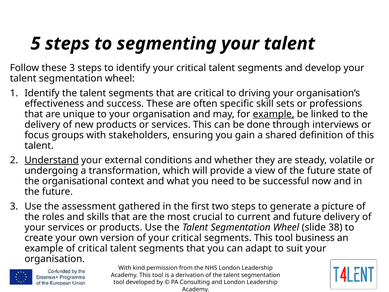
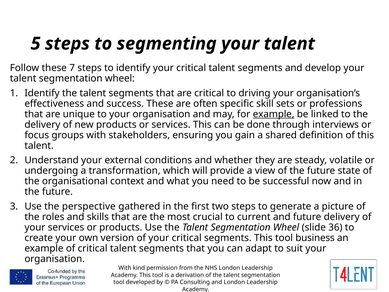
these 3: 3 -> 7
Understand underline: present -> none
assessment: assessment -> perspective
38: 38 -> 36
